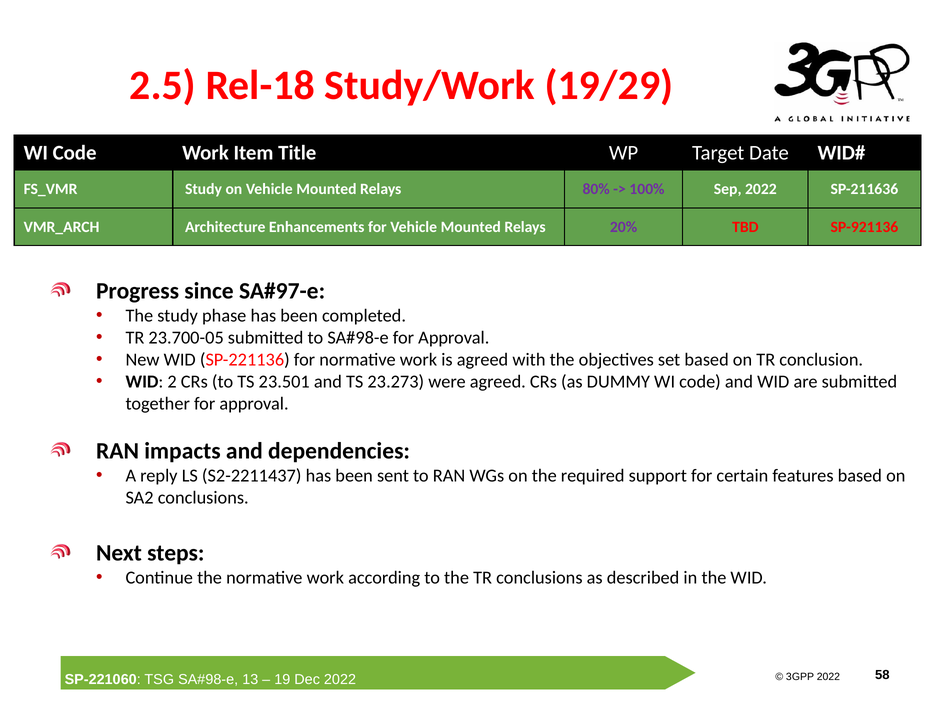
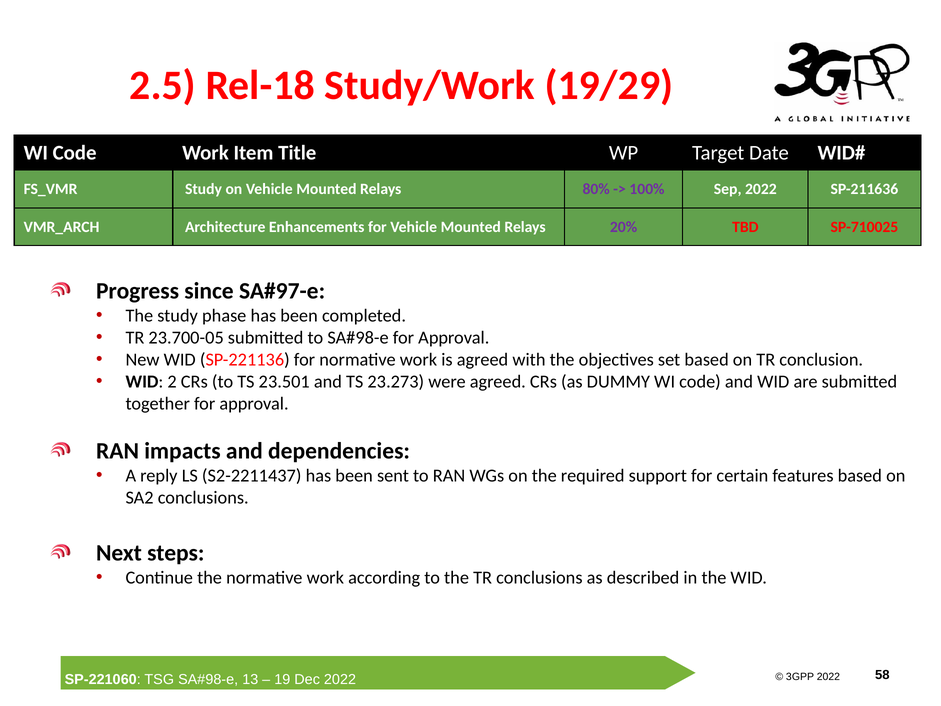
SP-921136: SP-921136 -> SP-710025
